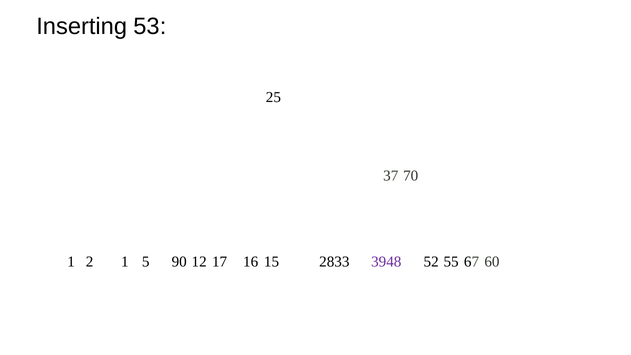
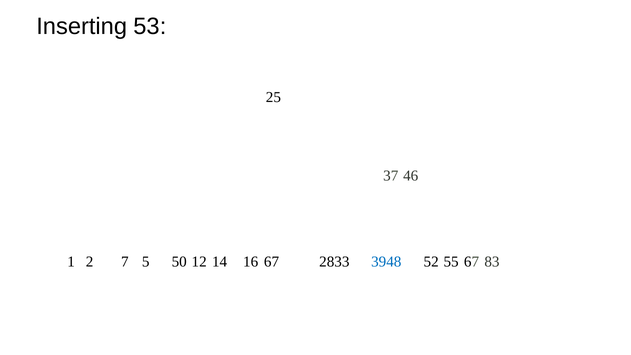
70: 70 -> 46
2 1: 1 -> 7
90: 90 -> 50
17: 17 -> 14
16 15: 15 -> 67
3948 colour: purple -> blue
60: 60 -> 83
